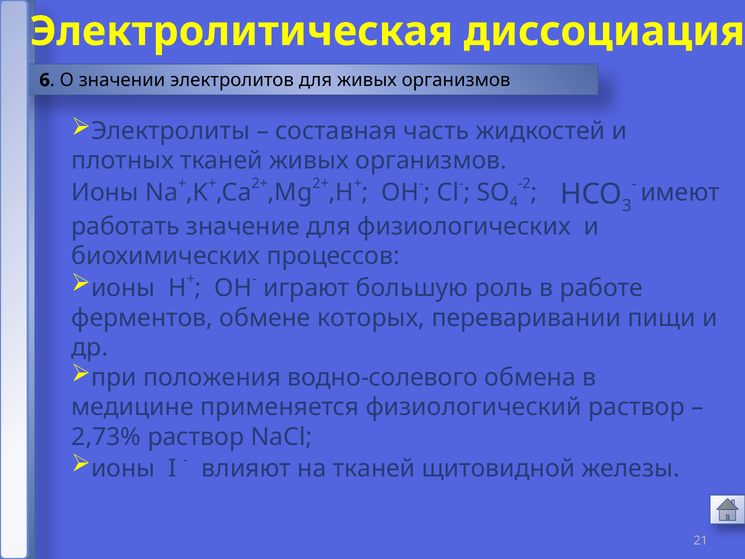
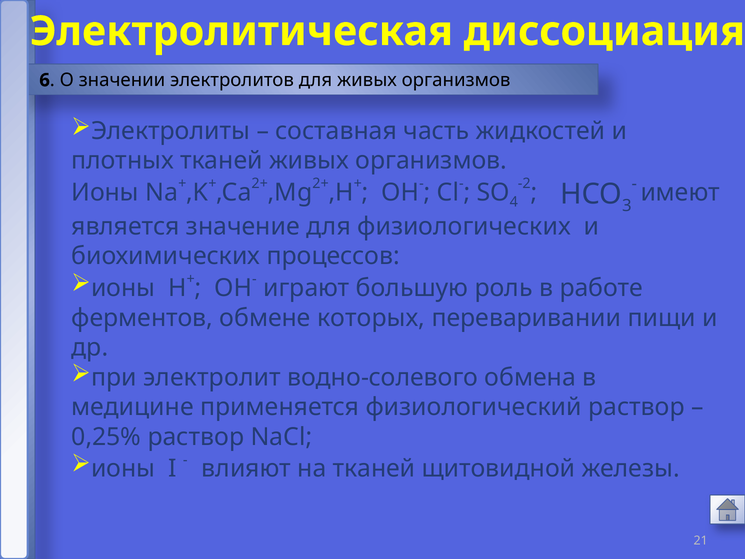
работать: работать -> является
положения: положения -> электролит
2,73%: 2,73% -> 0,25%
